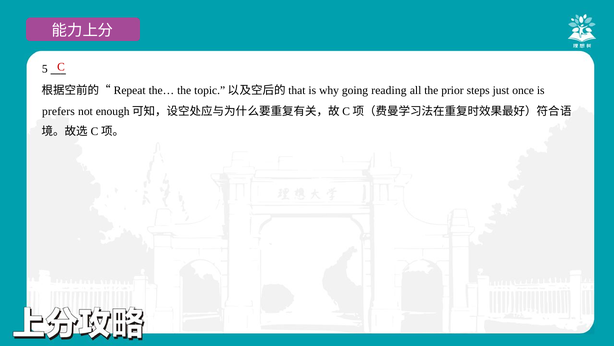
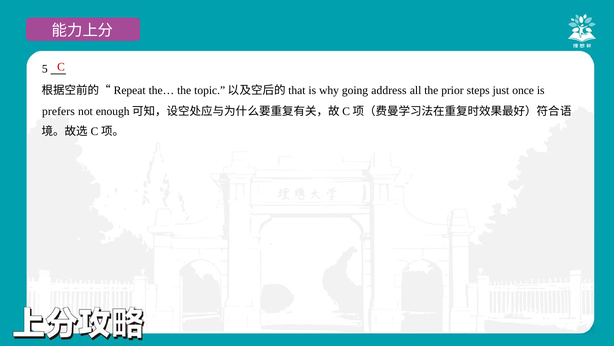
reading: reading -> address
